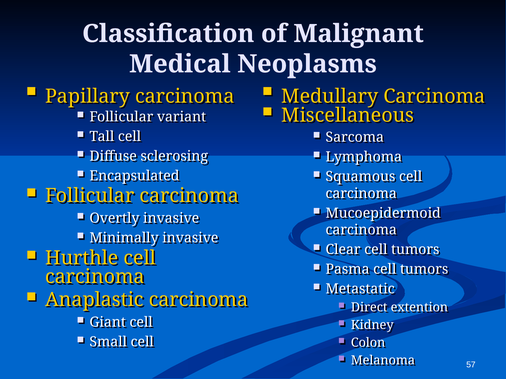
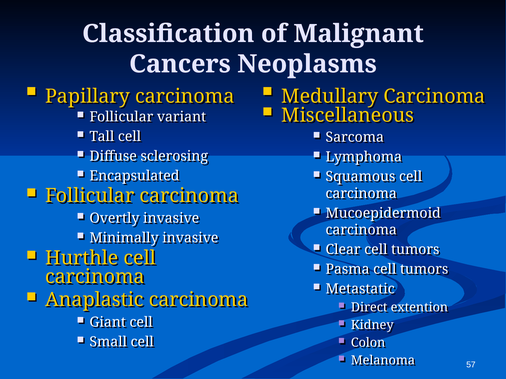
Medical: Medical -> Cancers
